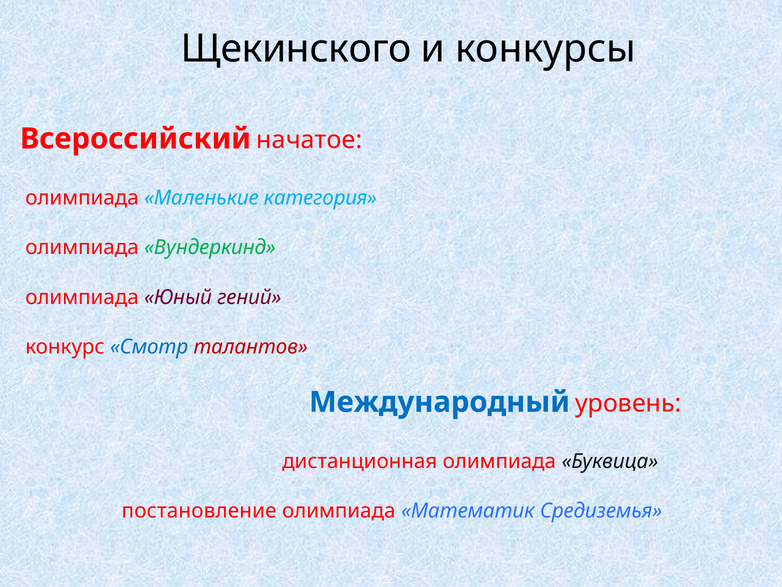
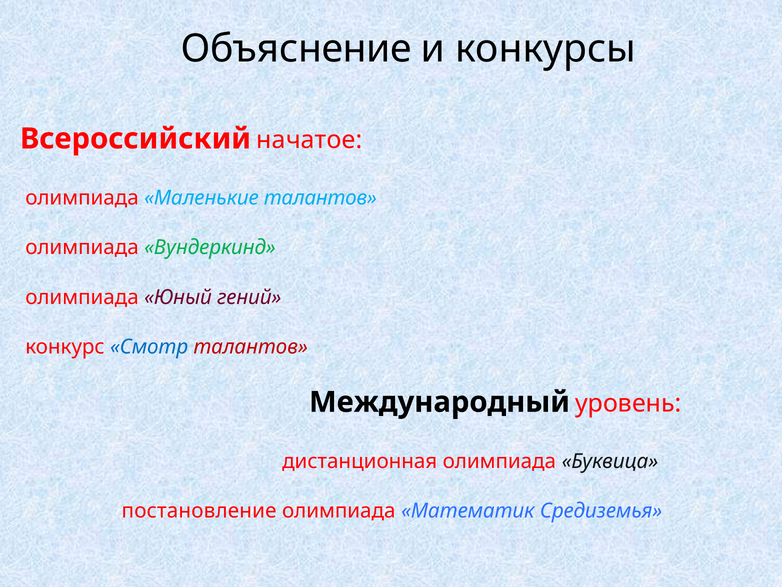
Щекинского: Щекинского -> Объяснение
Маленькие категория: категория -> талантов
Международный colour: blue -> black
